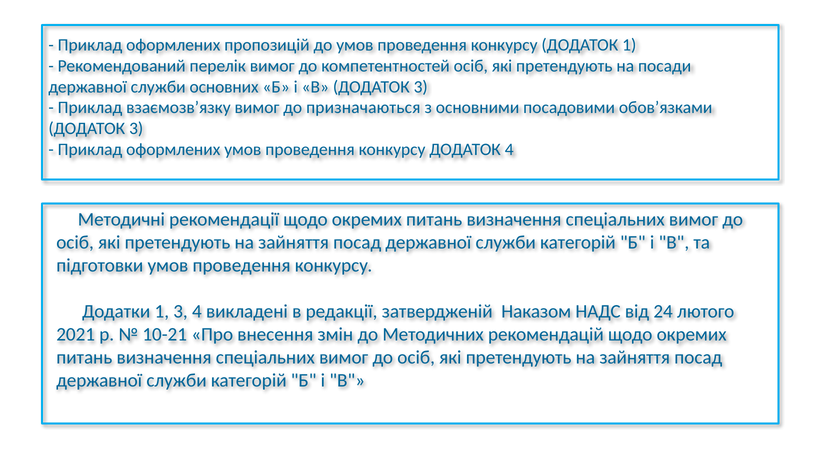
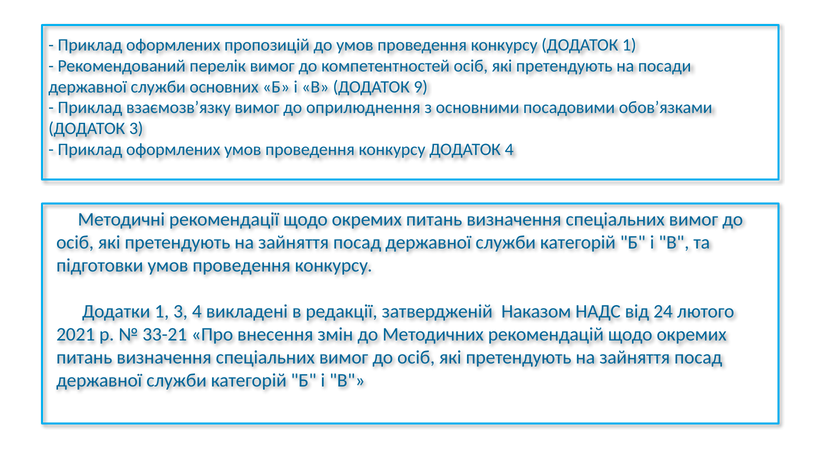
В ДОДАТОК 3: 3 -> 9
призначаються: призначаються -> оприлюднення
10-21: 10-21 -> 33-21
